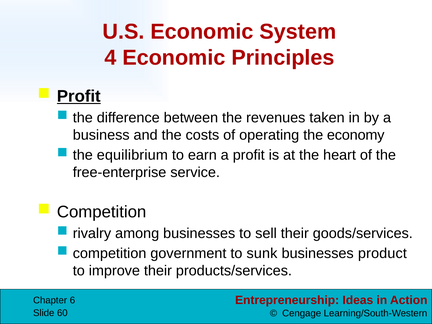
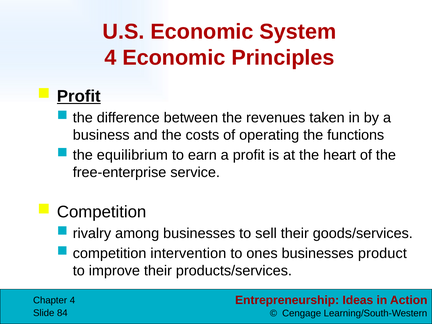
economy: economy -> functions
government: government -> intervention
sunk: sunk -> ones
Chapter 6: 6 -> 4
60: 60 -> 84
